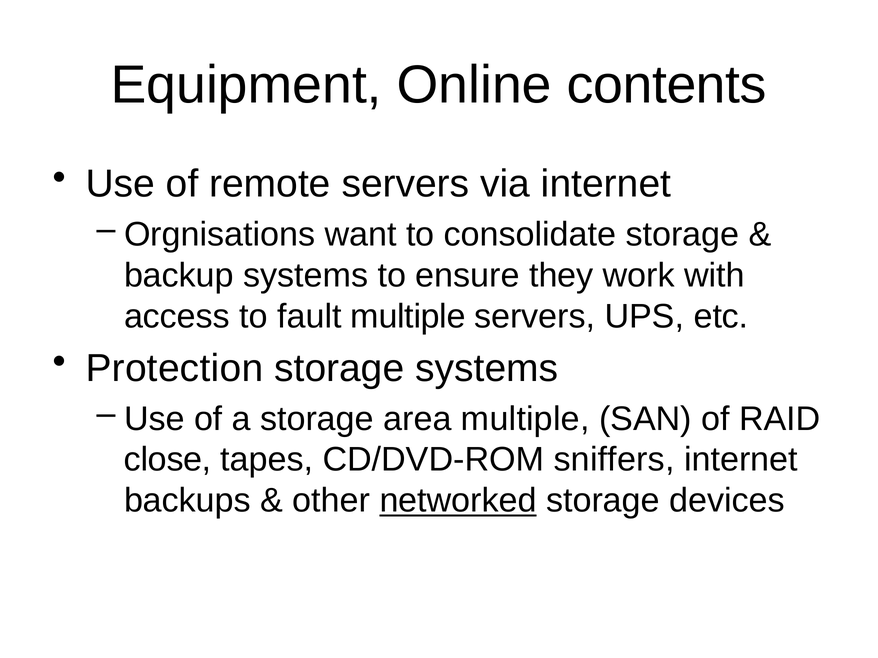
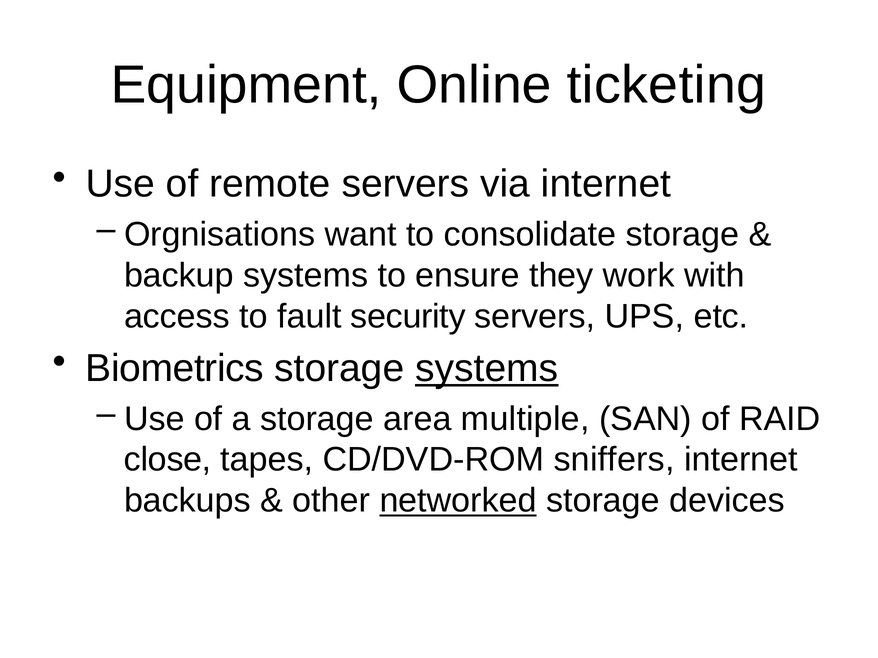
contents: contents -> ticketing
fault multiple: multiple -> security
Protection: Protection -> Biometrics
systems at (487, 369) underline: none -> present
